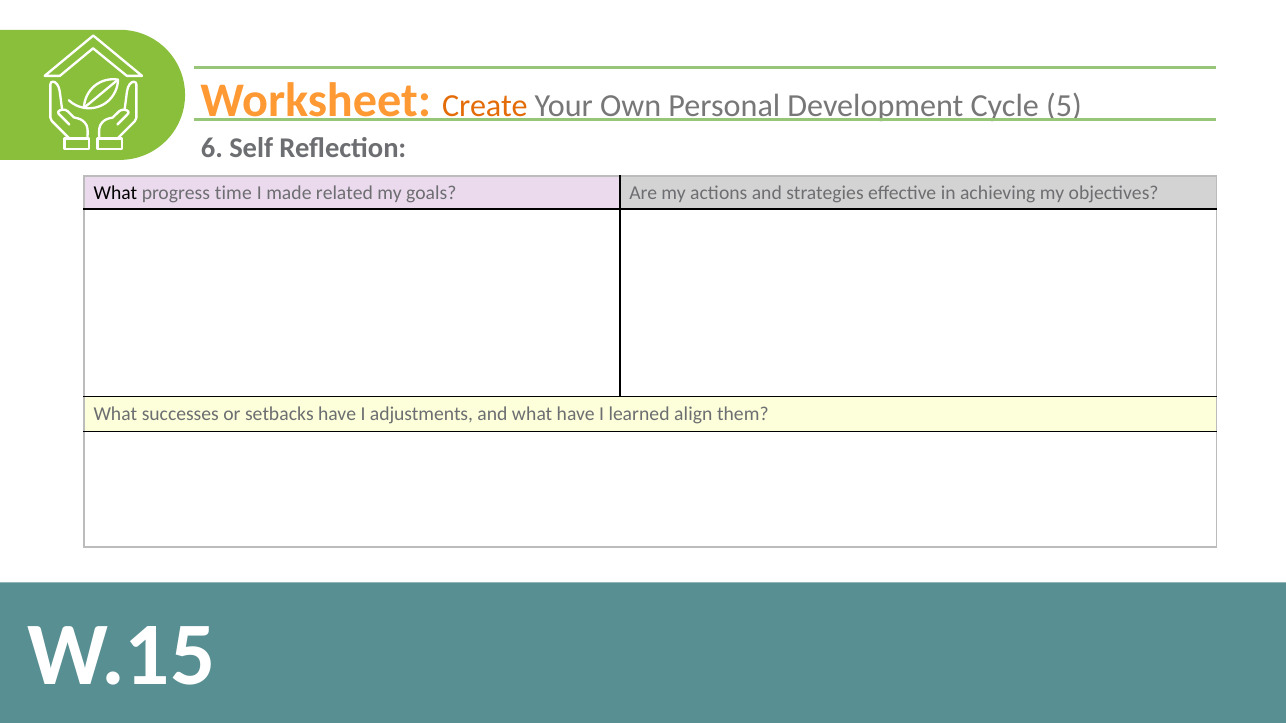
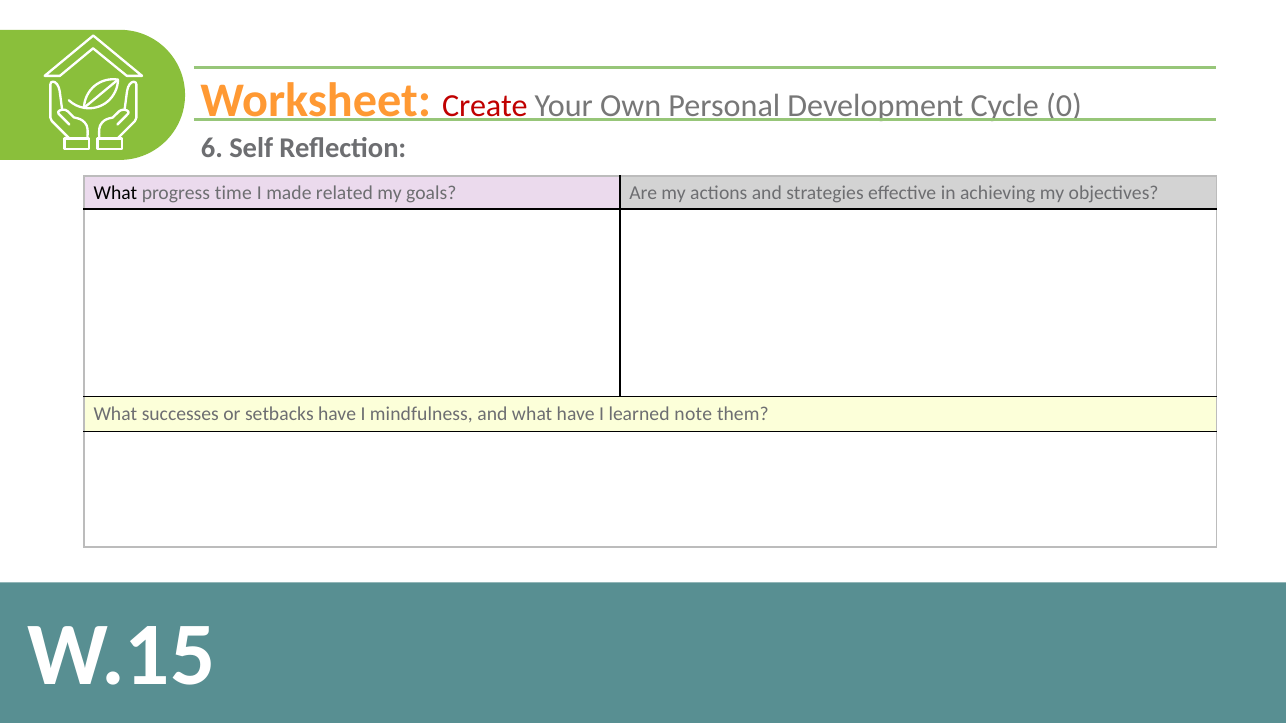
Create colour: orange -> red
5: 5 -> 0
adjustments: adjustments -> mindfulness
align: align -> note
